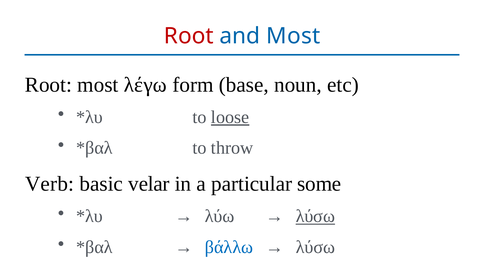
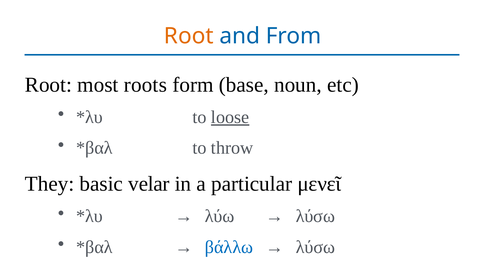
Root at (189, 36) colour: red -> orange
and Most: Most -> From
λέγω: λέγω -> roots
Verb: Verb -> They
some: some -> μενεῖ
λύσω at (315, 216) underline: present -> none
